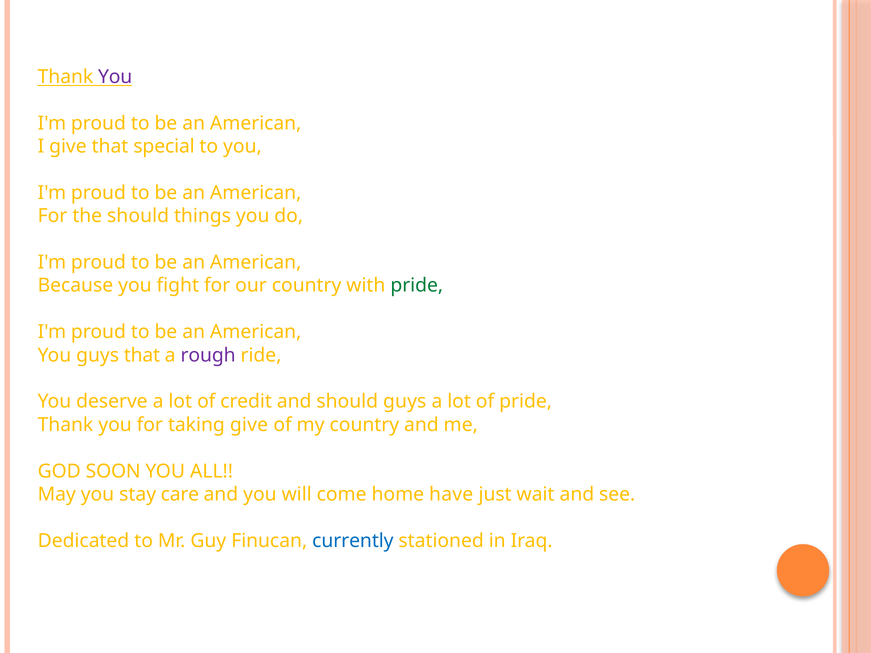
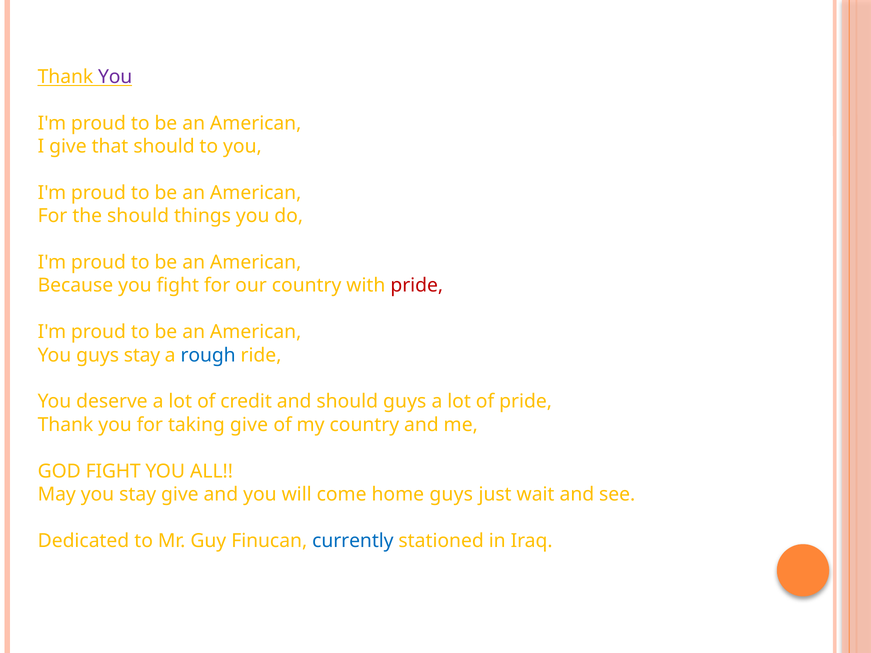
that special: special -> should
pride at (417, 286) colour: green -> red
guys that: that -> stay
rough colour: purple -> blue
GOD SOON: SOON -> FIGHT
stay care: care -> give
home have: have -> guys
